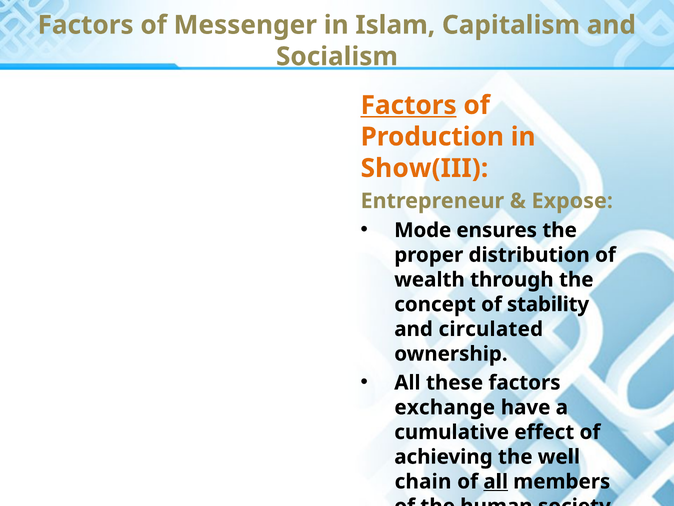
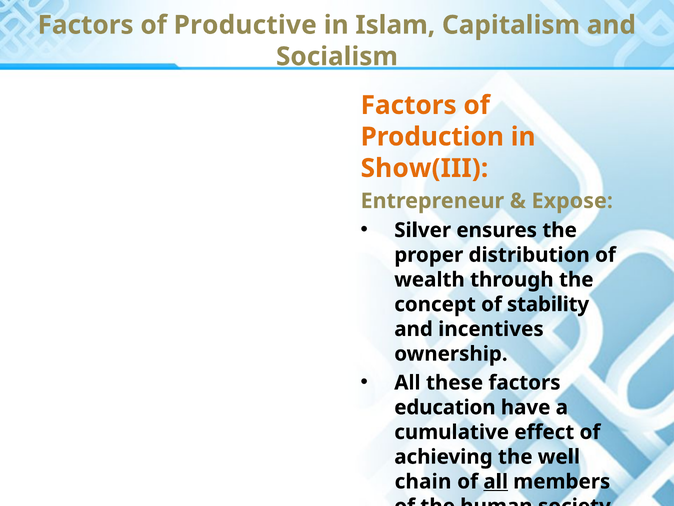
Messenger: Messenger -> Productive
Factors at (409, 105) underline: present -> none
Mode: Mode -> Silver
circulated: circulated -> incentives
exchange: exchange -> education
